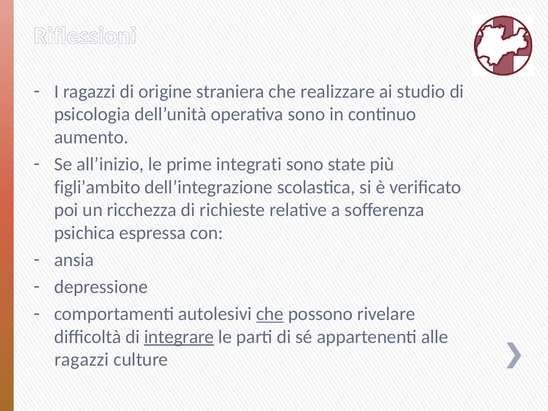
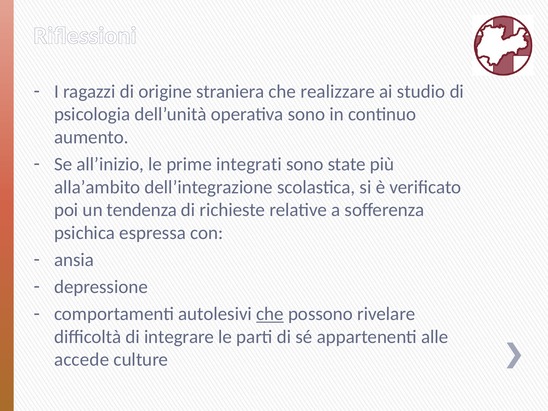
figli’ambito: figli’ambito -> alla’ambito
ricchezza: ricchezza -> tendenza
integrare underline: present -> none
ragazzi at (82, 360): ragazzi -> accede
